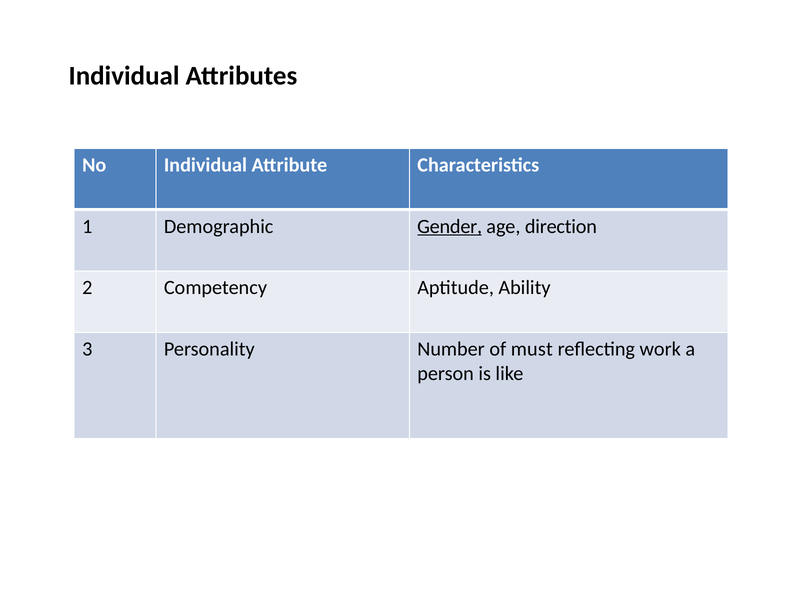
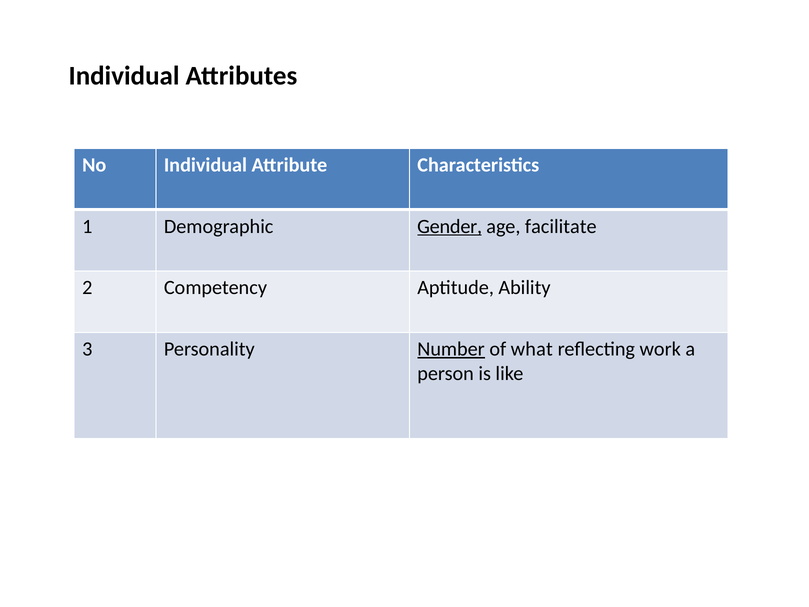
direction: direction -> facilitate
Number underline: none -> present
must: must -> what
